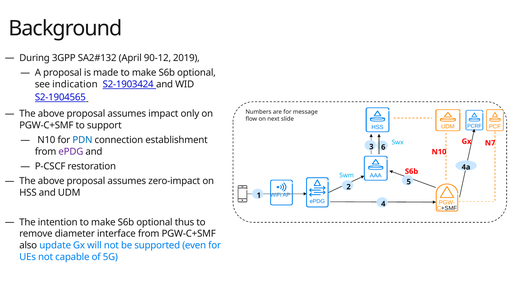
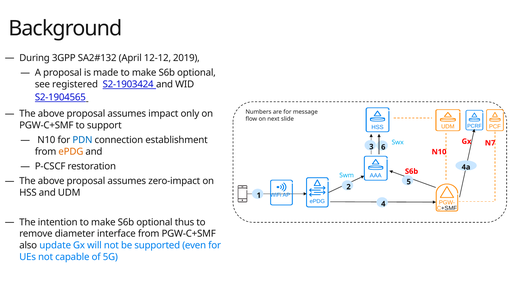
90-12: 90-12 -> 12-12
indication: indication -> registered
ePDG at (71, 152) colour: purple -> orange
